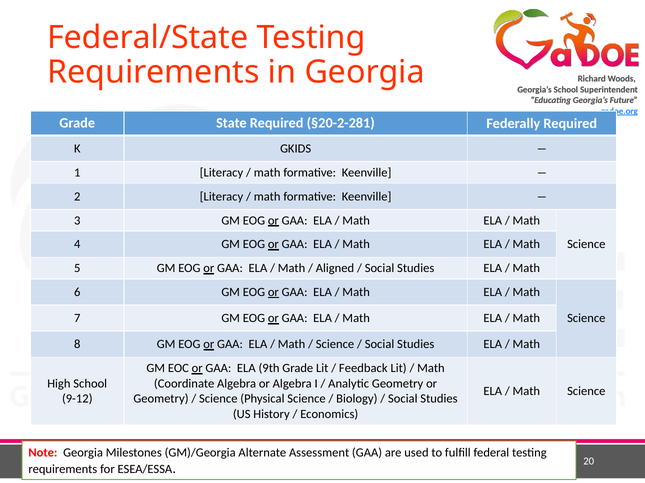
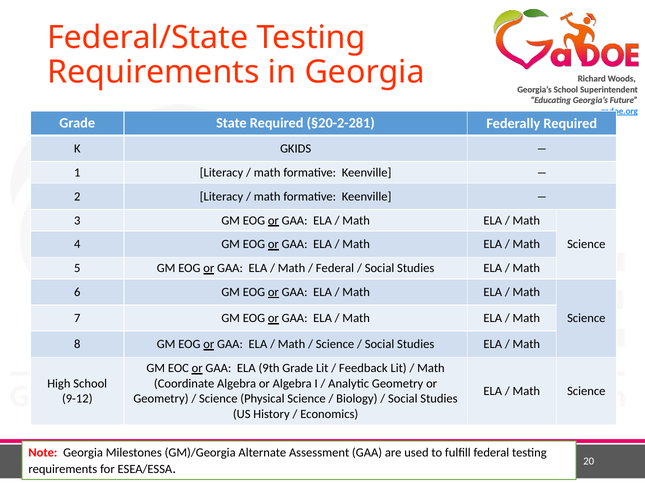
Aligned at (335, 269): Aligned -> Federal
